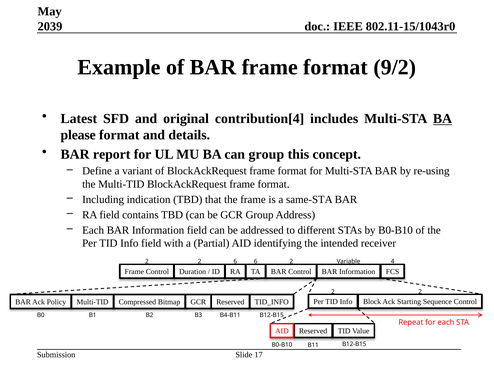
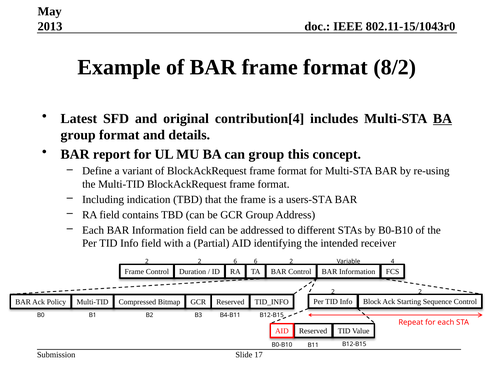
2039: 2039 -> 2013
9/2: 9/2 -> 8/2
please at (78, 135): please -> group
same-STA: same-STA -> users-STA
